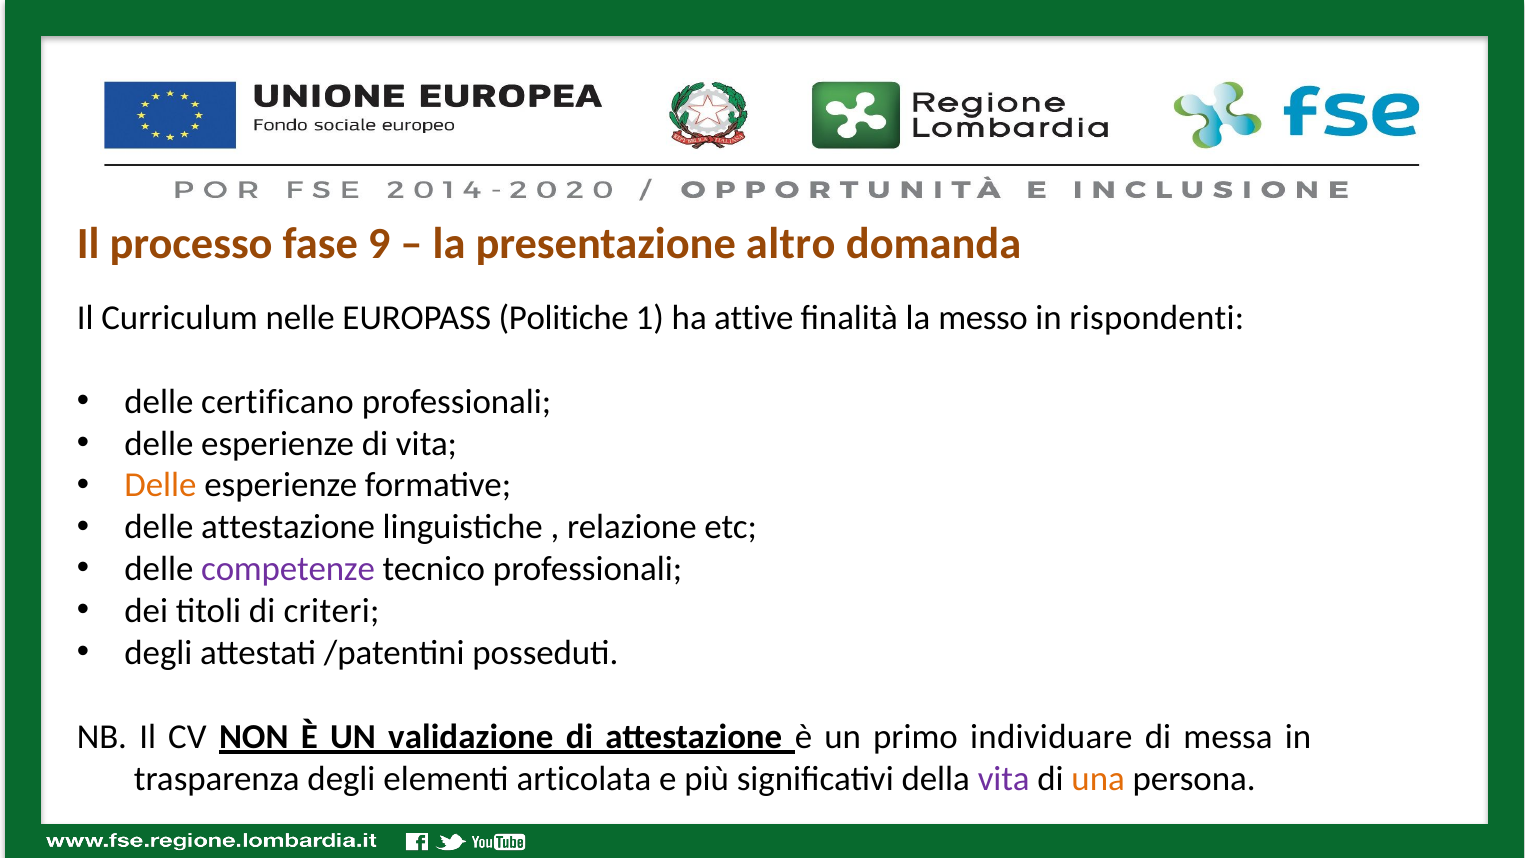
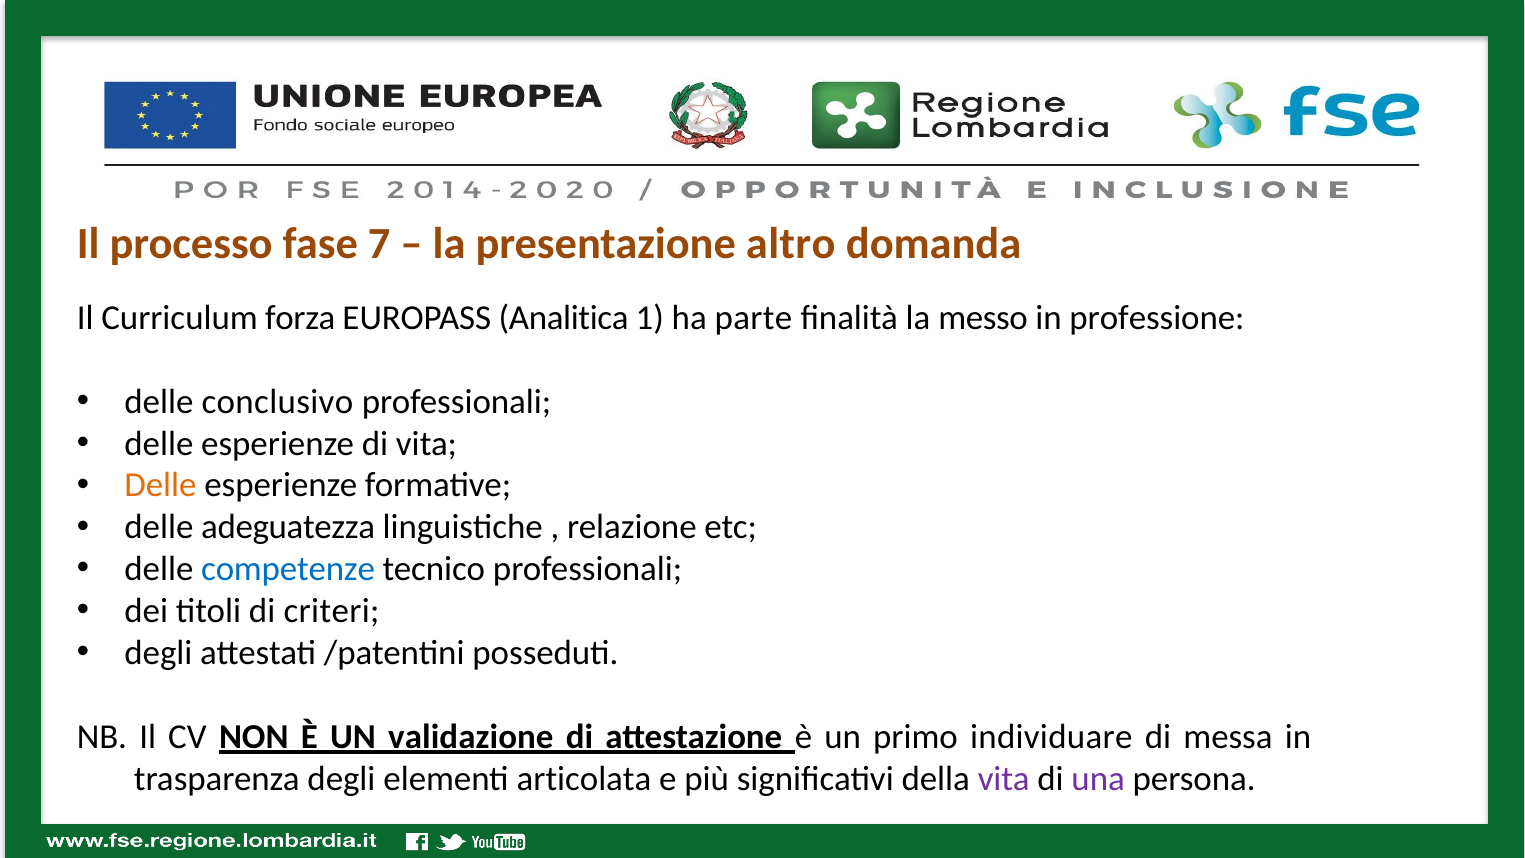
9: 9 -> 7
nelle: nelle -> forza
Politiche: Politiche -> Analitica
attive: attive -> parte
rispondenti: rispondenti -> professione
certificano: certificano -> conclusivo
delle attestazione: attestazione -> adeguatezza
competenze colour: purple -> blue
una colour: orange -> purple
